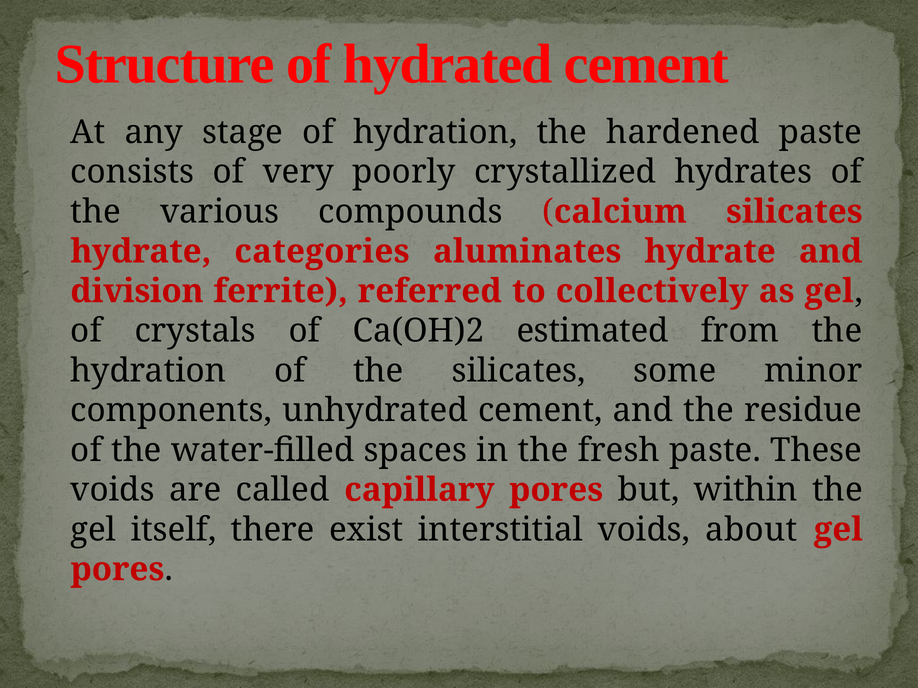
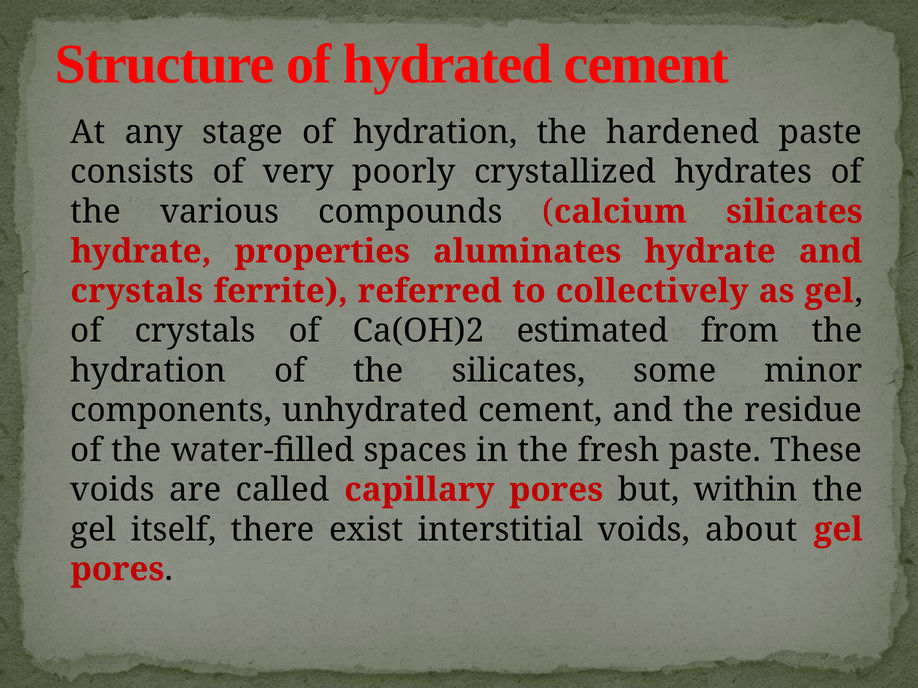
categories: categories -> properties
division at (137, 291): division -> crystals
